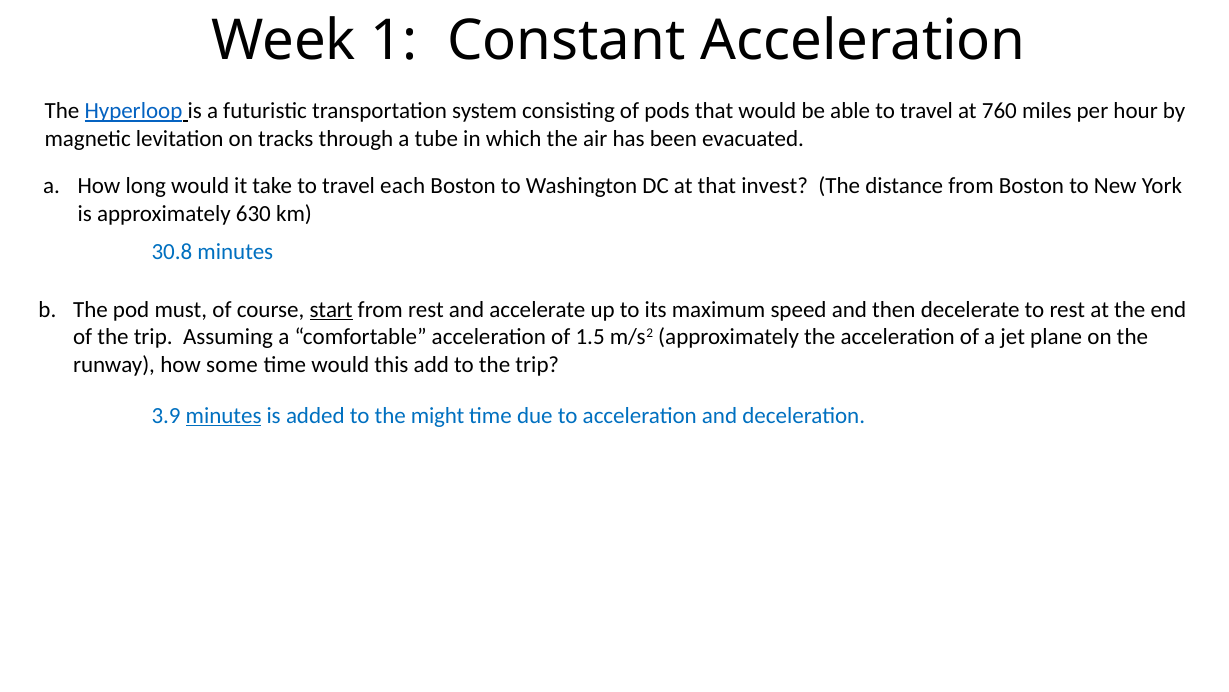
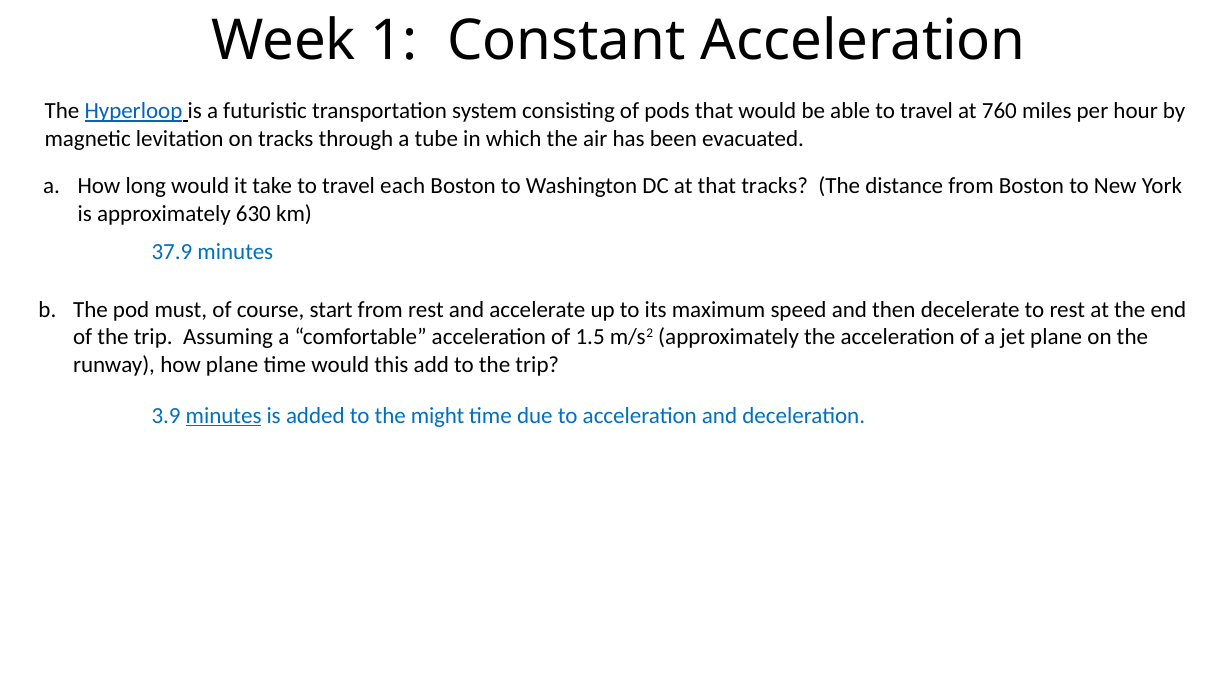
that invest: invest -> tracks
30.8: 30.8 -> 37.9
start underline: present -> none
how some: some -> plane
